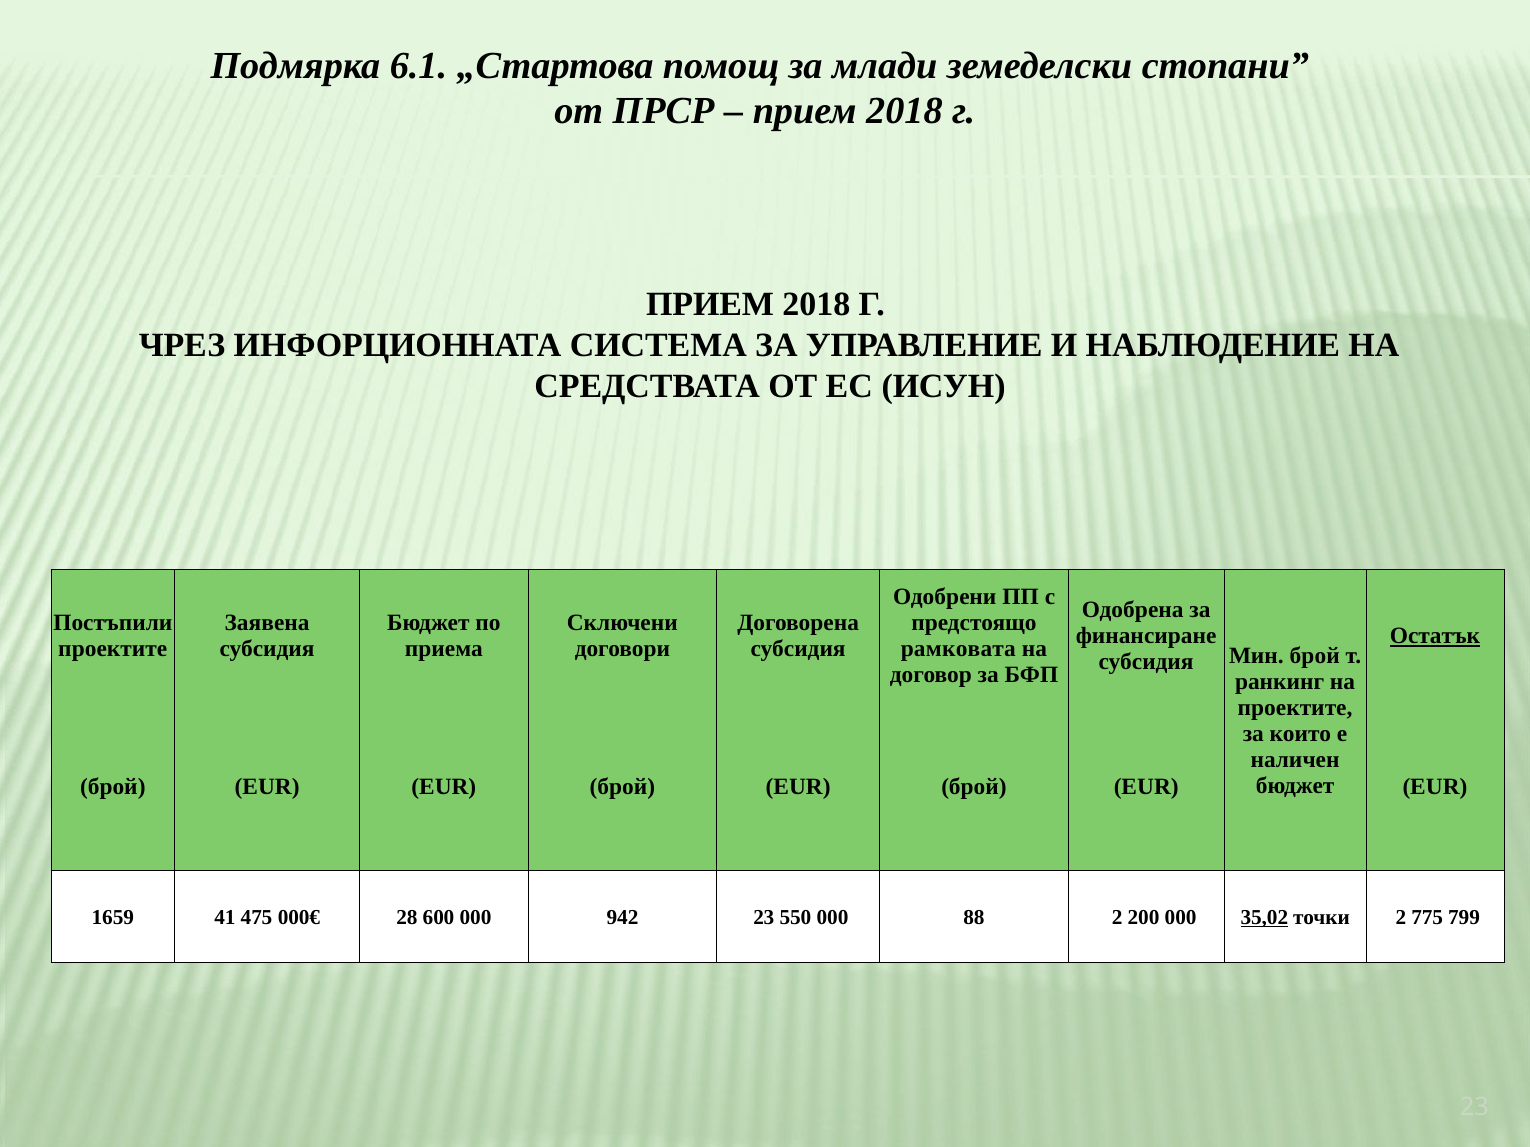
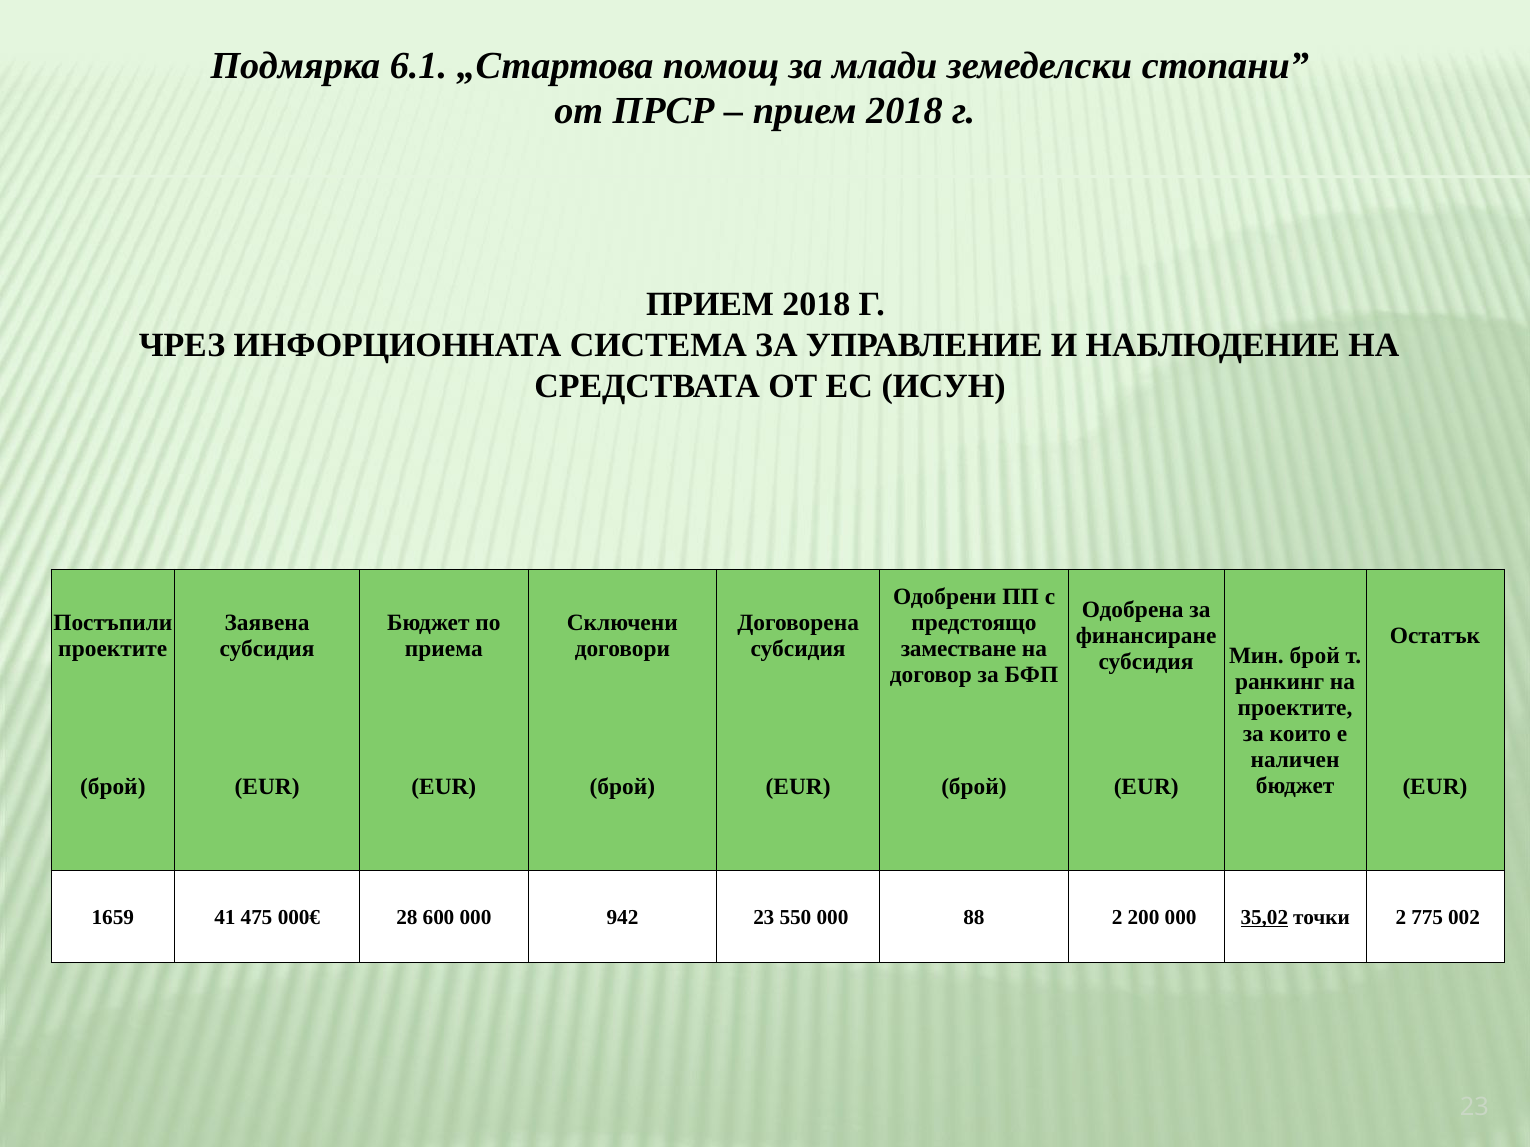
Остатък underline: present -> none
рамковата: рамковата -> заместване
799: 799 -> 002
